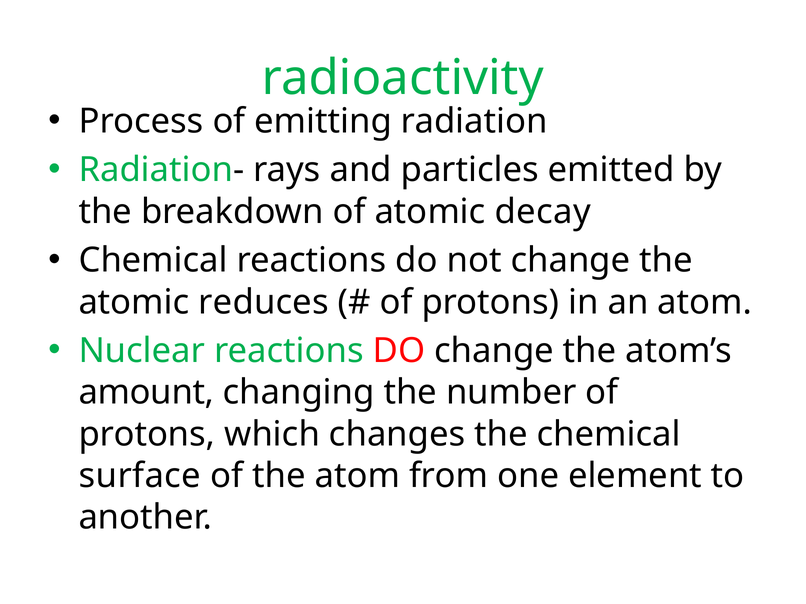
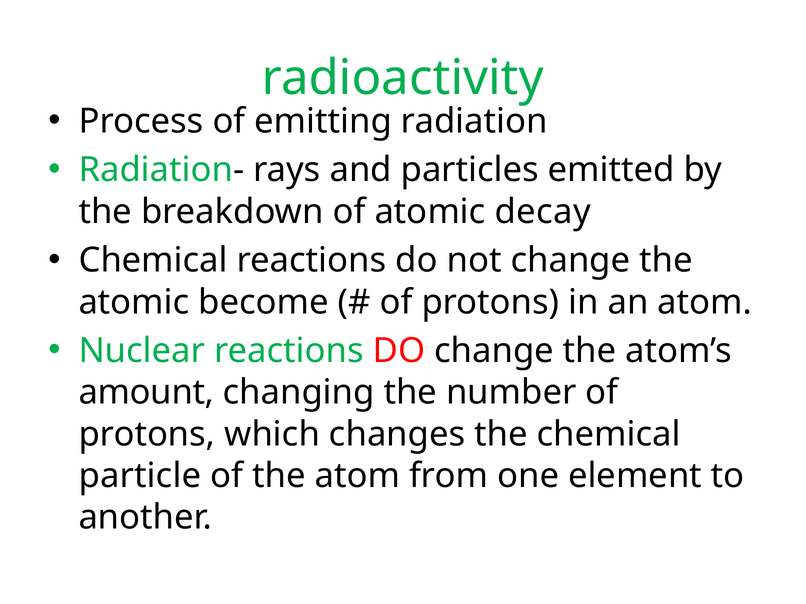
reduces: reduces -> become
surface: surface -> particle
